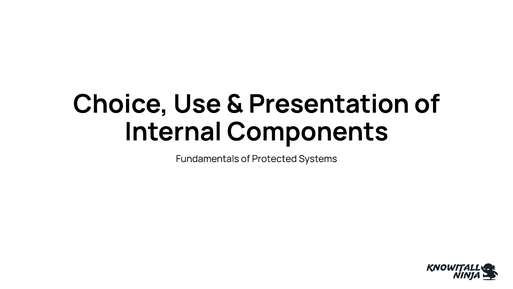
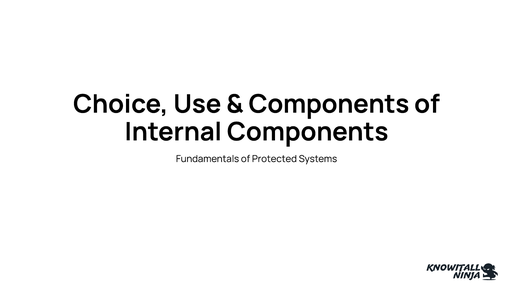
Presentation at (329, 104): Presentation -> Components
